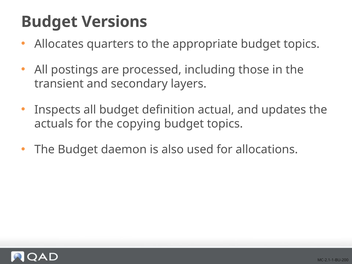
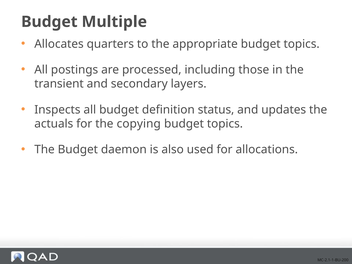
Versions: Versions -> Multiple
actual: actual -> status
